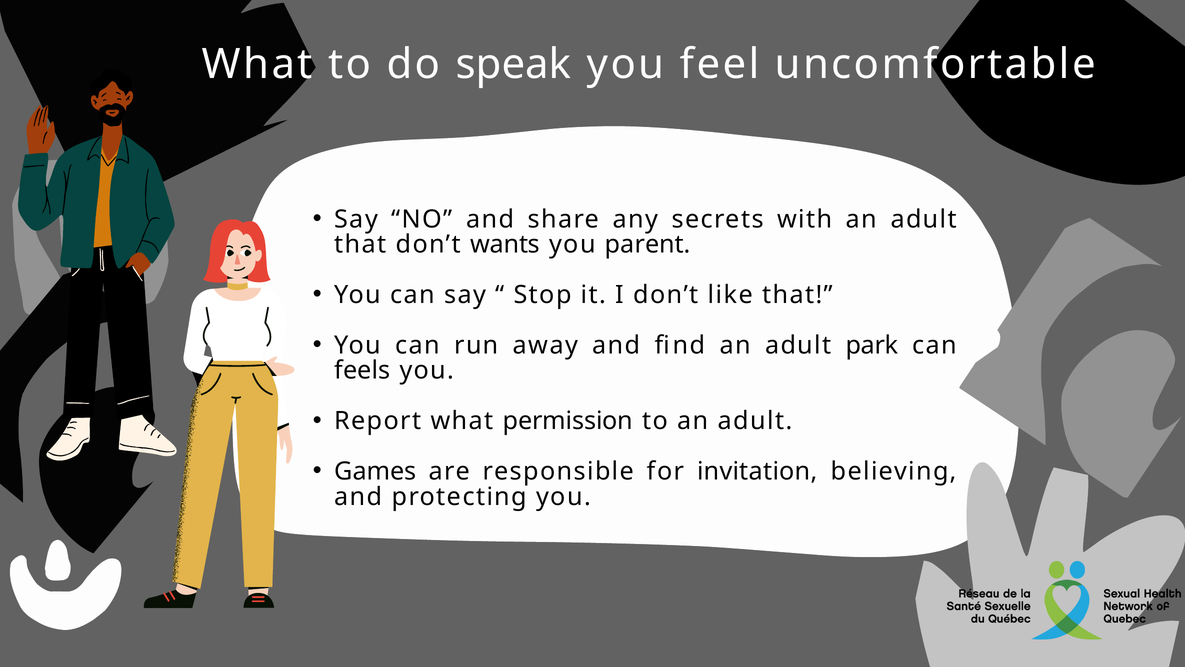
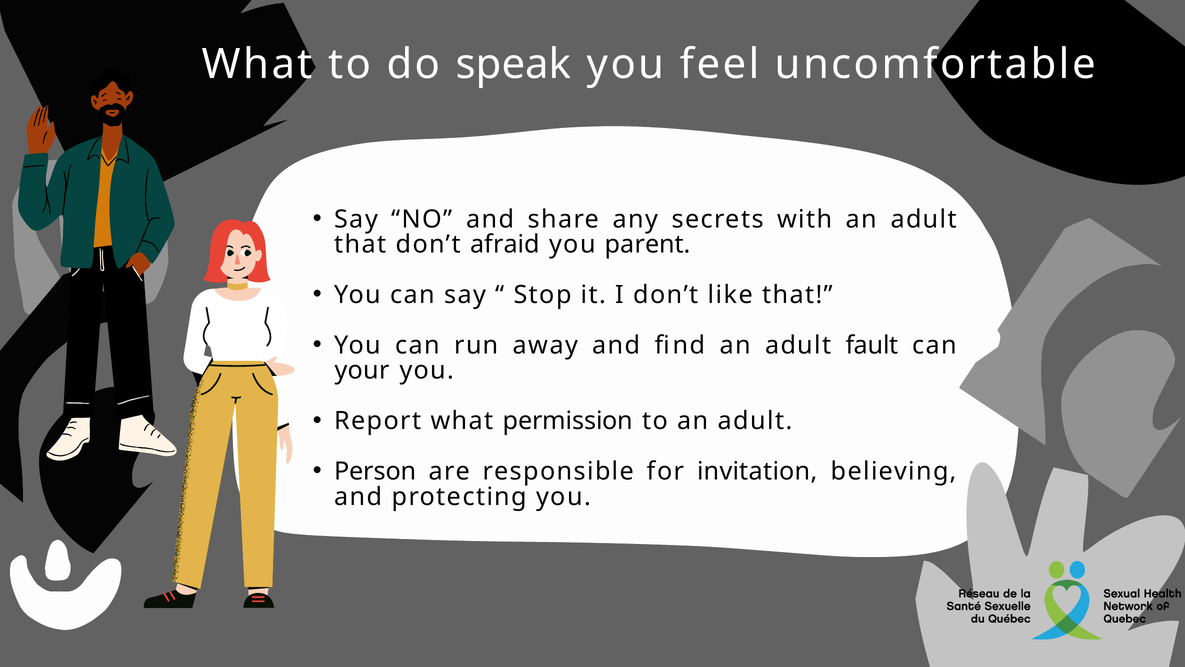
wants: wants -> afraid
park: park -> fault
feels: feels -> your
Games: Games -> Person
